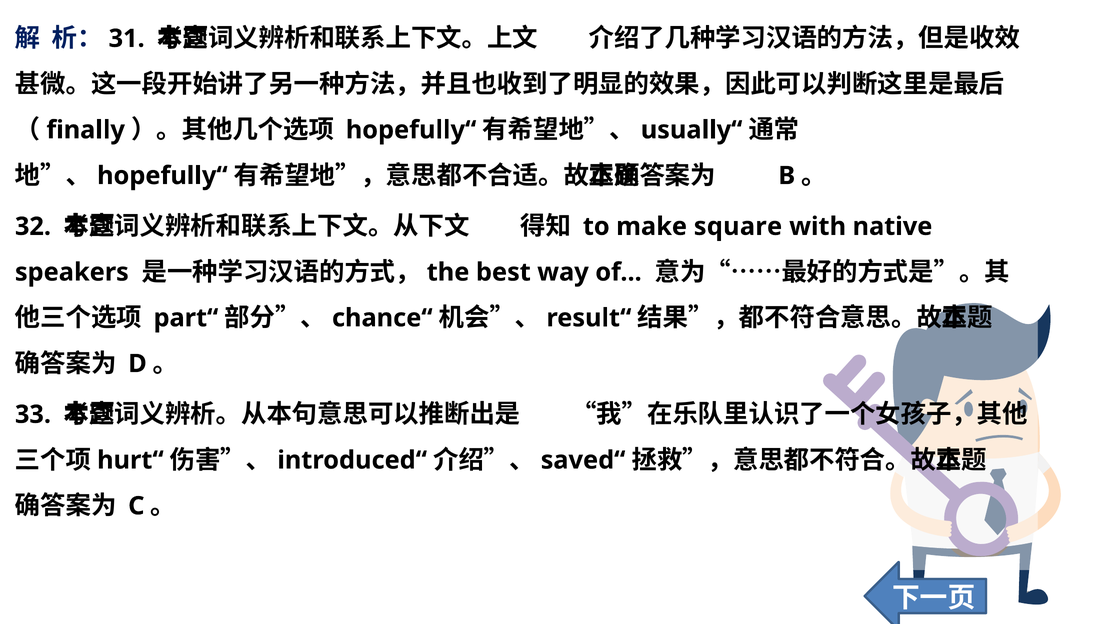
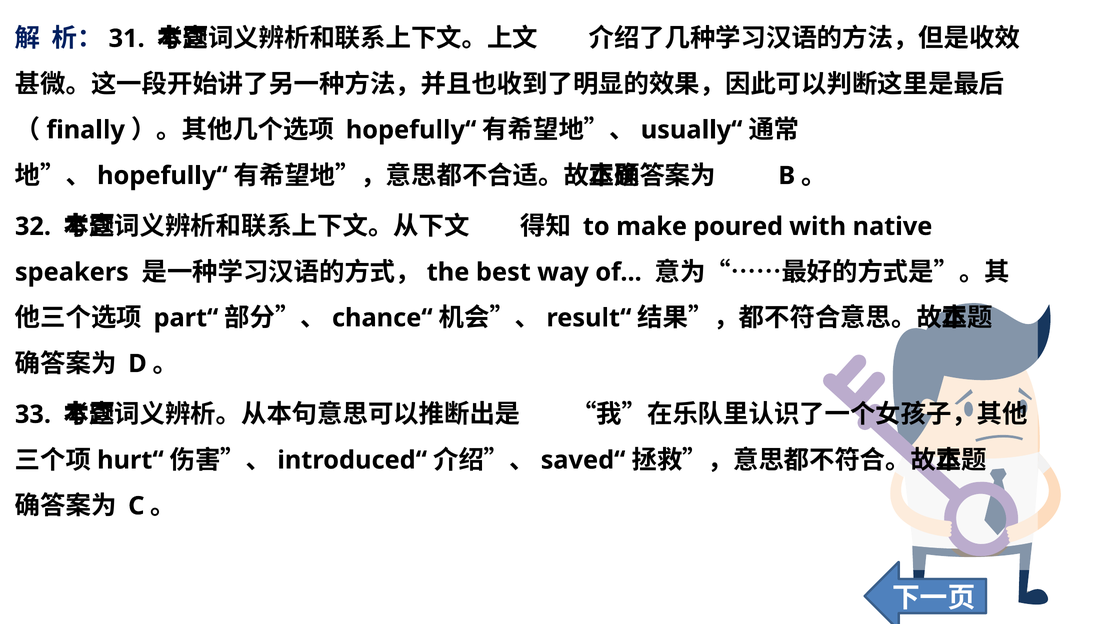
square: square -> poured
